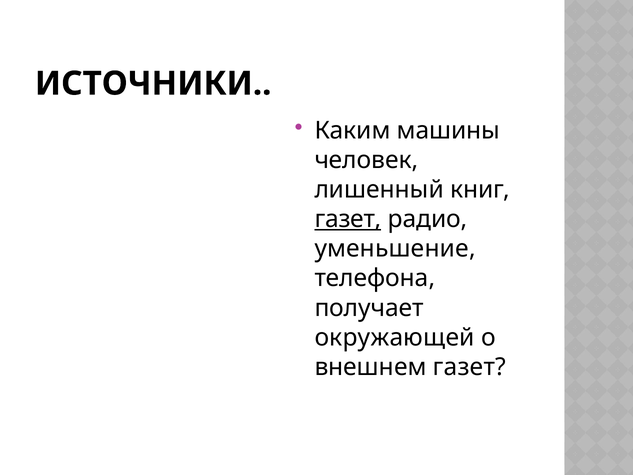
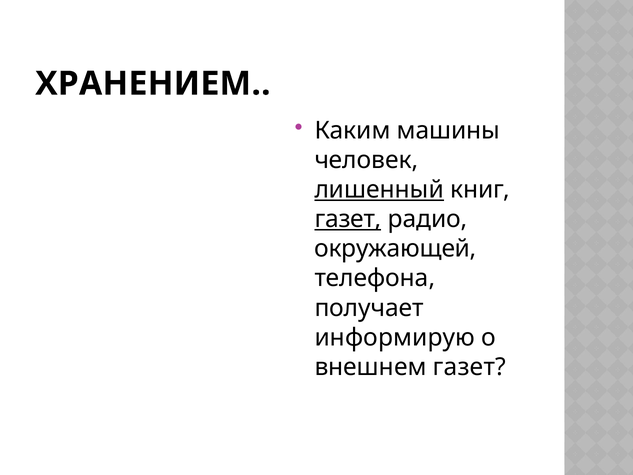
ИСТОЧНИКИ: ИСТОЧНИКИ -> ХРАНЕНИЕМ
лишенный underline: none -> present
уменьшение: уменьшение -> окружающей
окружающей: окружающей -> информирую
